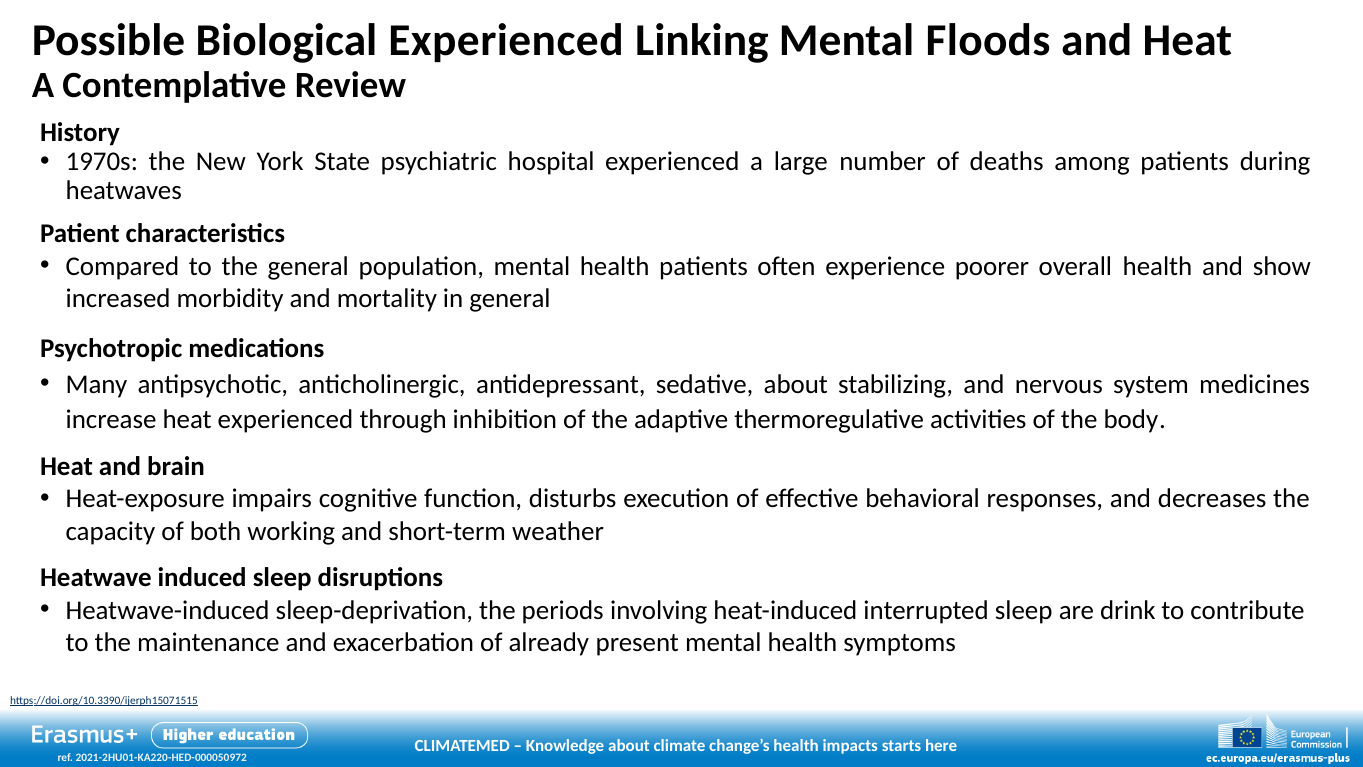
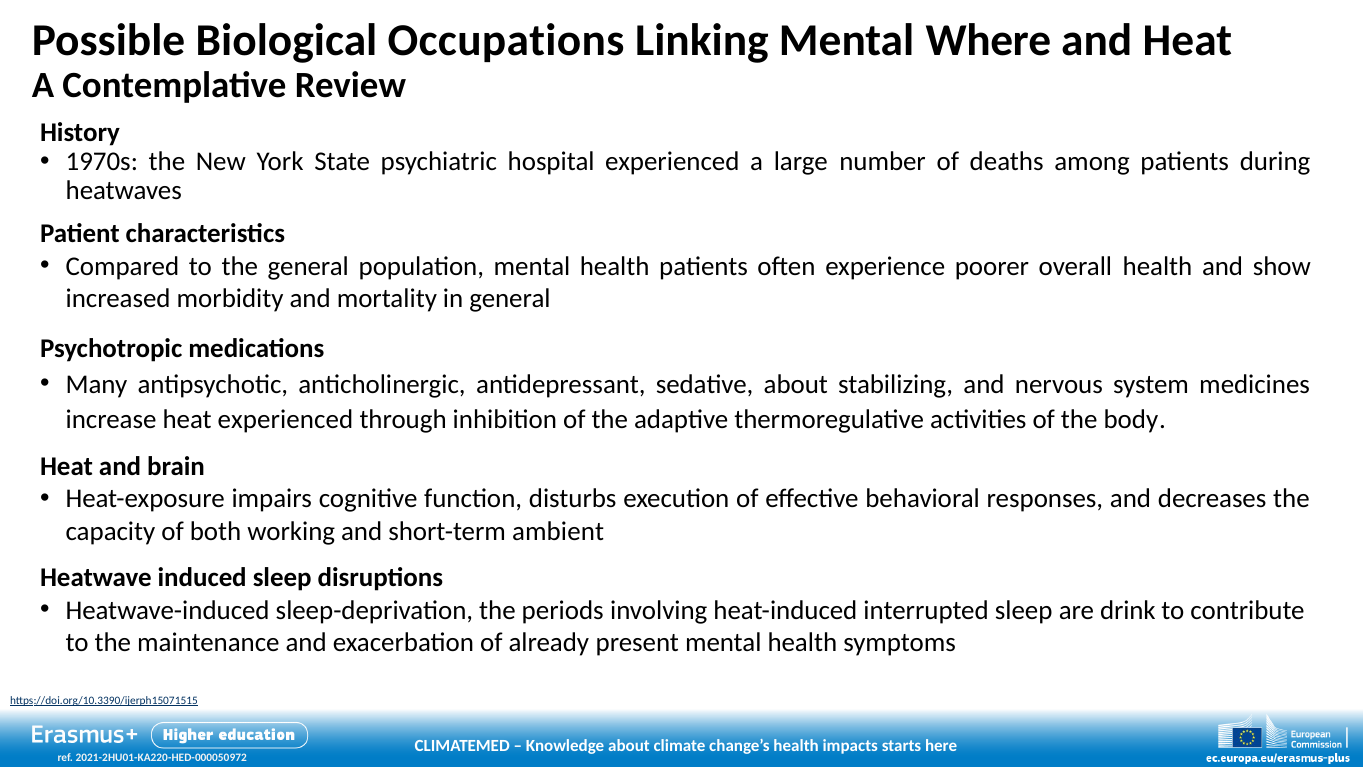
Biological Experienced: Experienced -> Occupations
Floods: Floods -> Where
weather: weather -> ambient
